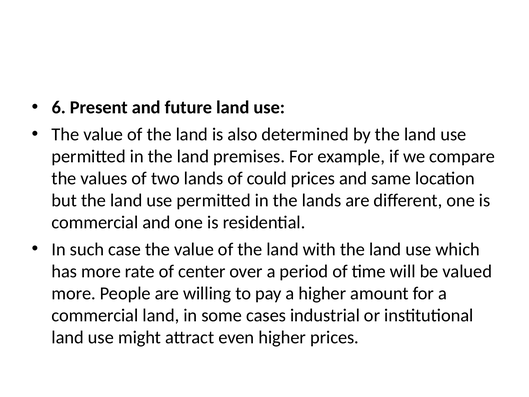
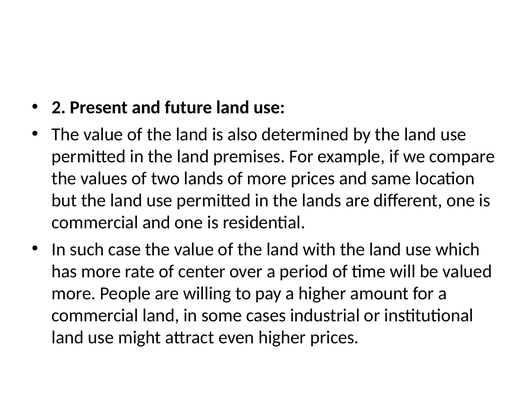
6: 6 -> 2
of could: could -> more
